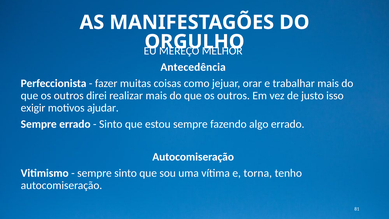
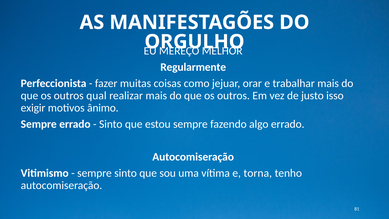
Antecedência: Antecedência -> Regularmente
direi: direi -> qual
ajudar: ajudar -> ânimo
